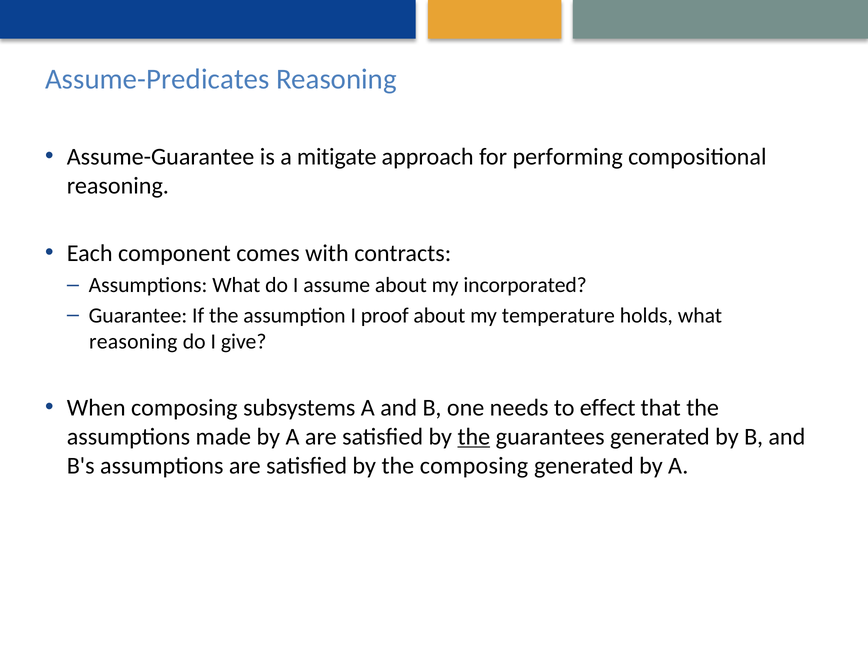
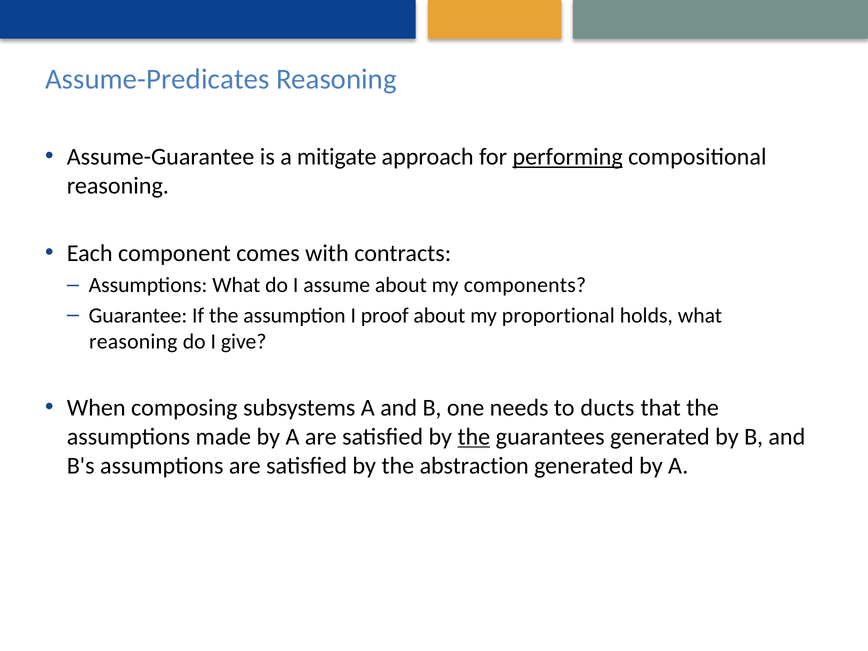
performing underline: none -> present
incorporated: incorporated -> components
temperature: temperature -> proportional
effect: effect -> ducts
the composing: composing -> abstraction
